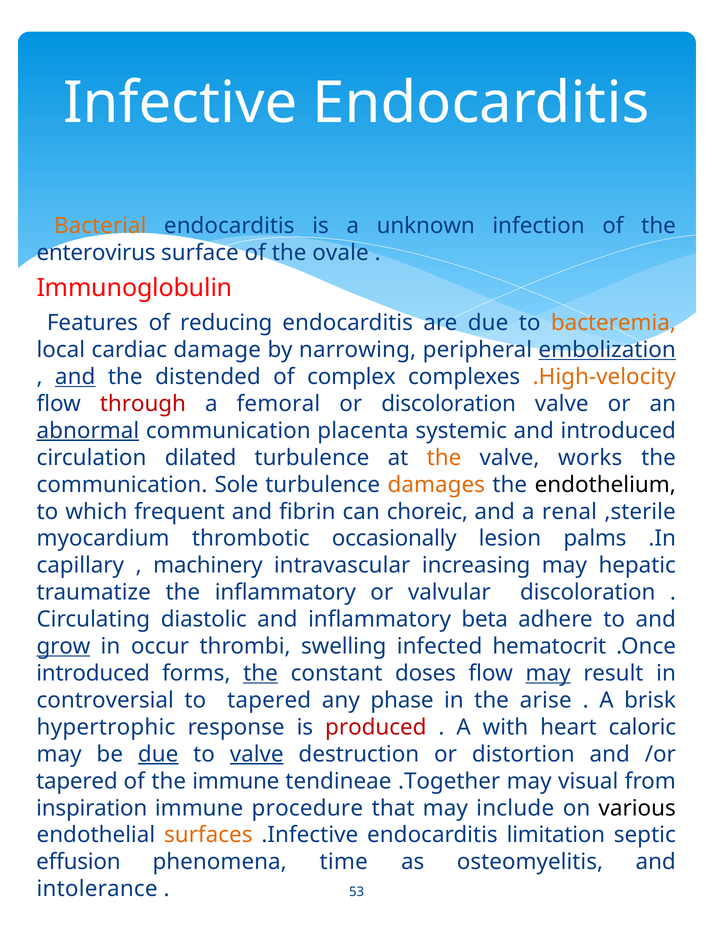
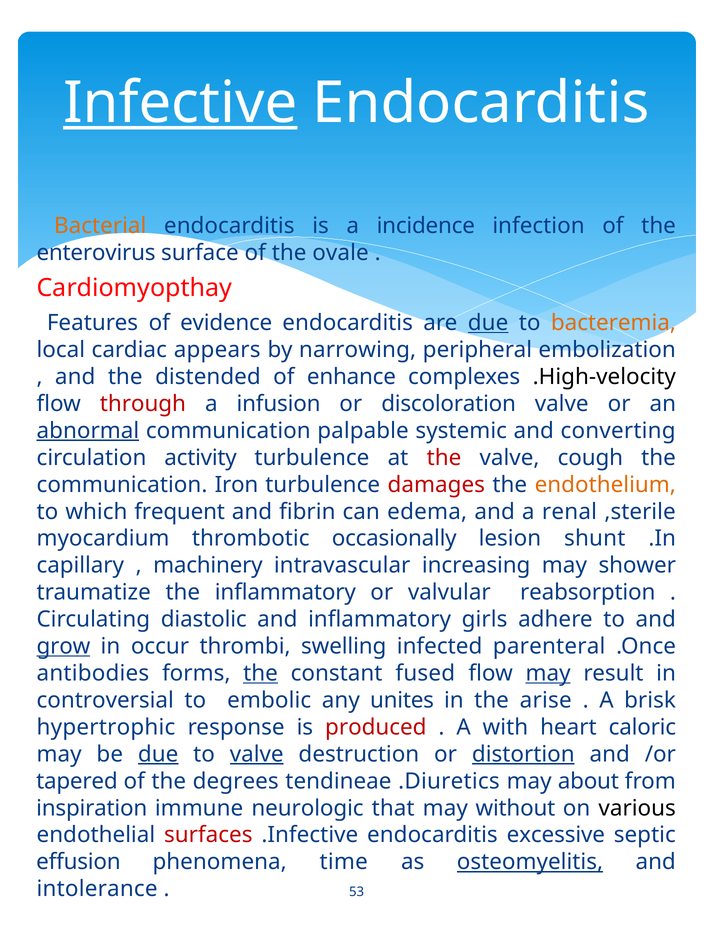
Infective underline: none -> present
unknown: unknown -> incidence
Immunoglobulin: Immunoglobulin -> Cardiomyopthay
reducing: reducing -> evidence
due at (488, 323) underline: none -> present
damage: damage -> appears
embolization underline: present -> none
and at (75, 377) underline: present -> none
complex: complex -> enhance
.High-velocity colour: orange -> black
femoral: femoral -> infusion
placenta: placenta -> palpable
and introduced: introduced -> converting
dilated: dilated -> activity
the at (444, 458) colour: orange -> red
works: works -> cough
Sole: Sole -> Iron
damages colour: orange -> red
endothelium colour: black -> orange
choreic: choreic -> edema
palms: palms -> shunt
hepatic: hepatic -> shower
valvular discoloration: discoloration -> reabsorption
beta: beta -> girls
hematocrit: hematocrit -> parenteral
introduced at (93, 673): introduced -> antibodies
doses: doses -> fused
to tapered: tapered -> embolic
phase: phase -> unites
distortion underline: none -> present
the immune: immune -> degrees
.Together: .Together -> .Diuretics
visual: visual -> about
procedure: procedure -> neurologic
include: include -> without
surfaces colour: orange -> red
limitation: limitation -> excessive
osteomyelitis underline: none -> present
